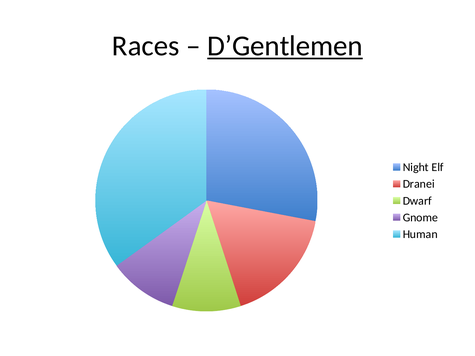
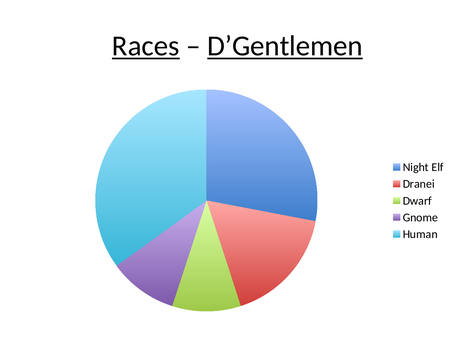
Races underline: none -> present
